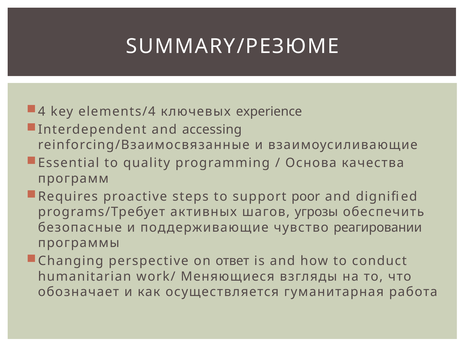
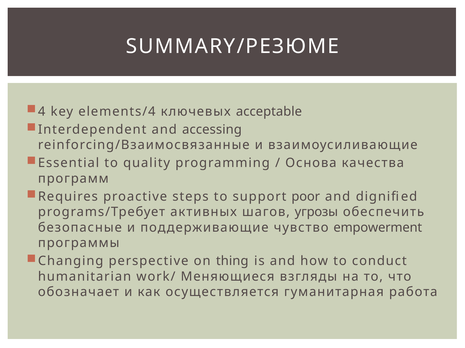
experience: experience -> acceptable
реагировании: реагировании -> empowerment
ответ: ответ -> thing
